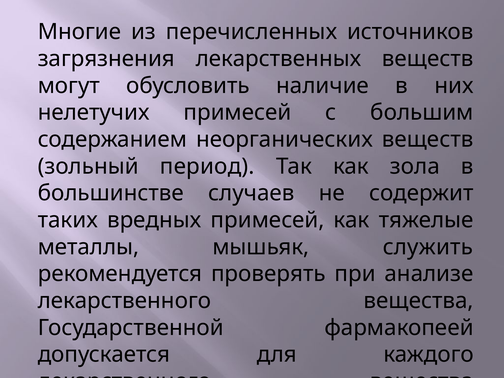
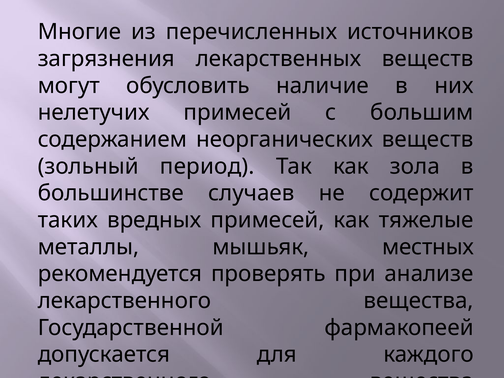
служить: служить -> местных
